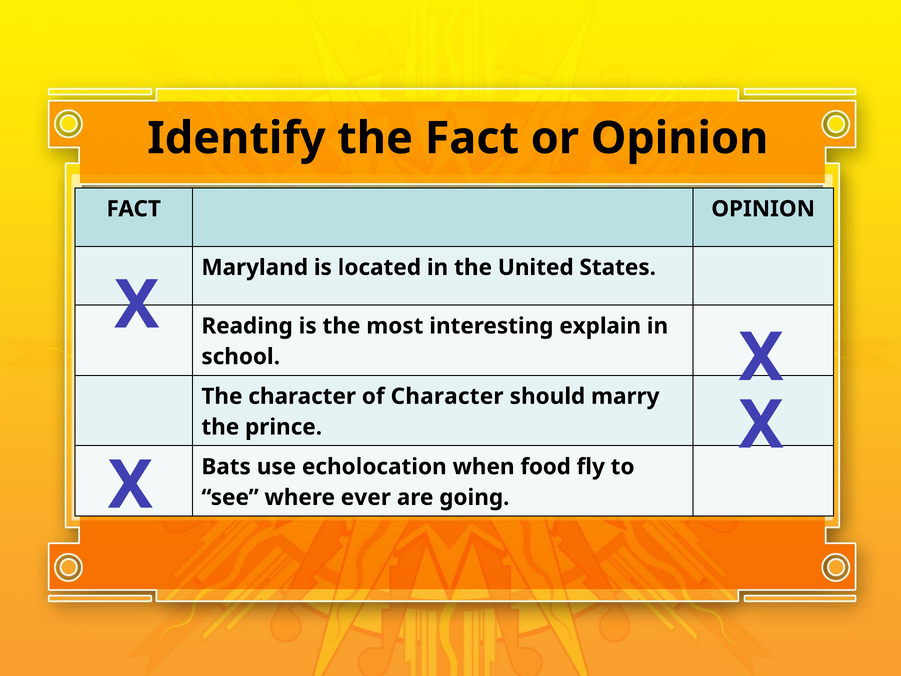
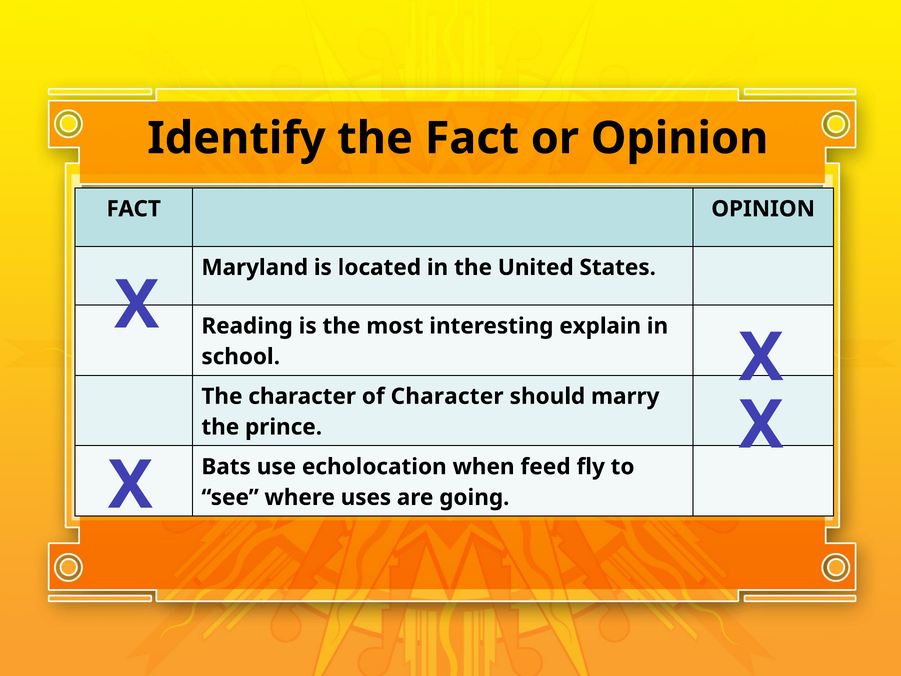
food: food -> feed
ever: ever -> uses
